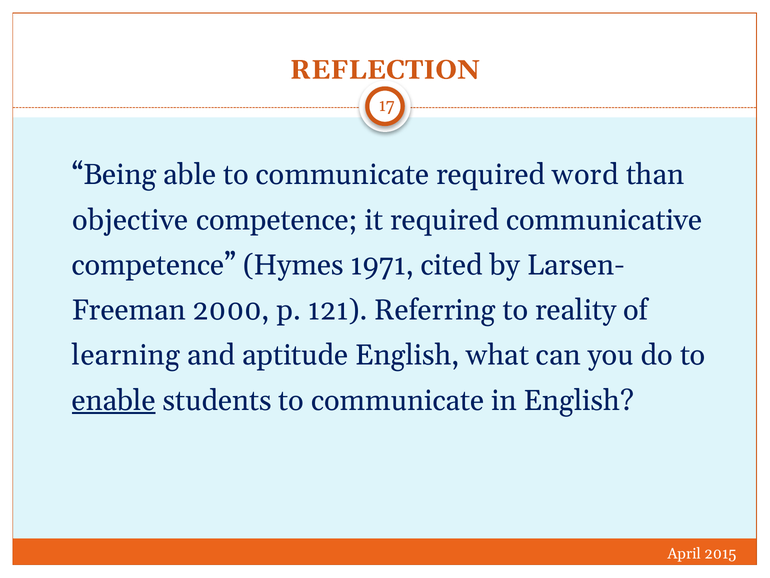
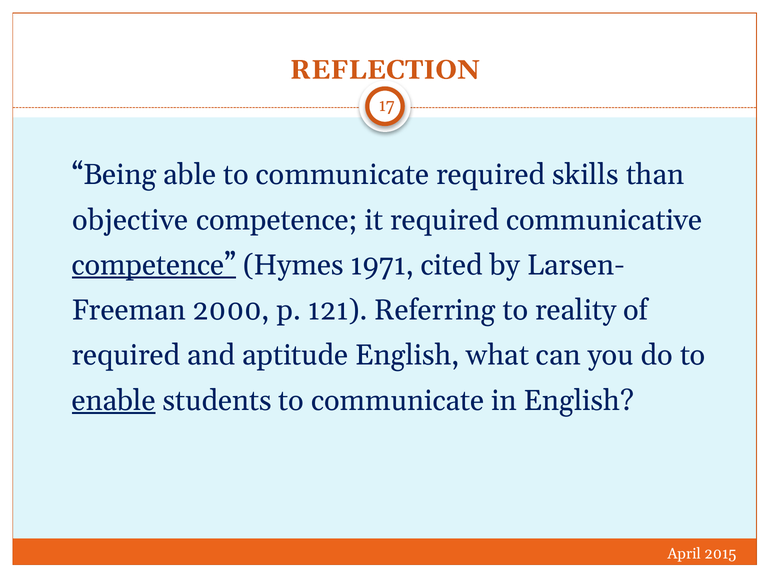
word: word -> skills
competence at (154, 265) underline: none -> present
learning at (126, 355): learning -> required
